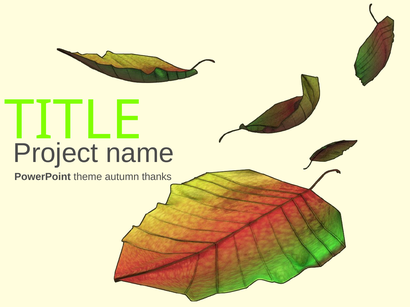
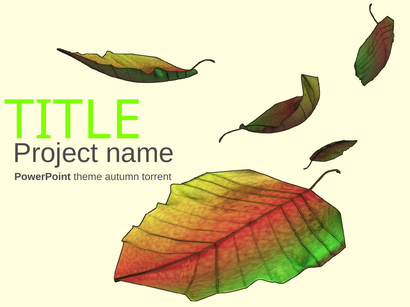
thanks: thanks -> torrent
